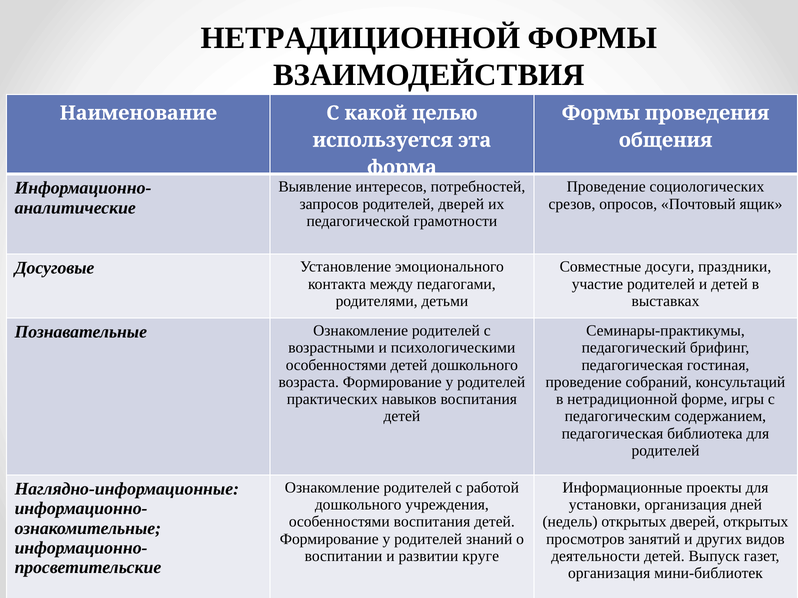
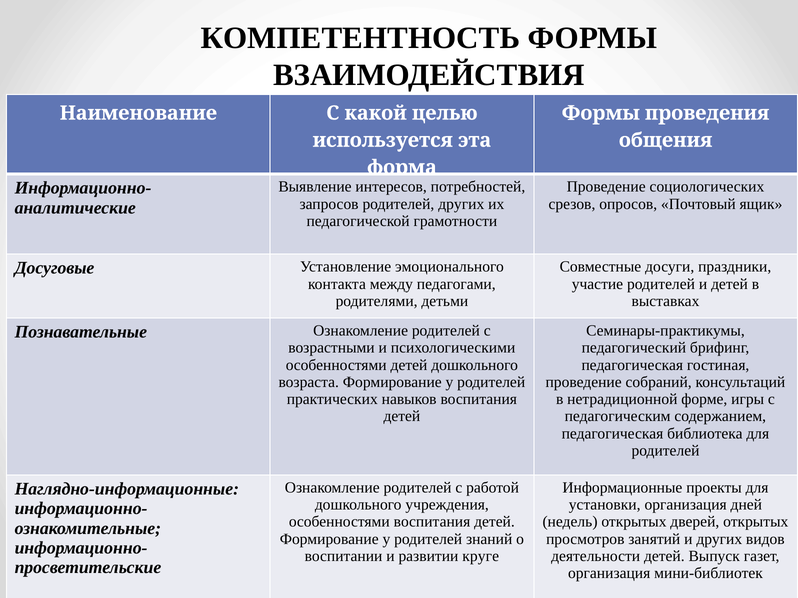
НЕТРАДИЦИОННОЙ at (360, 38): НЕТРАДИЦИОННОЙ -> КОМПЕТЕНТНОСТЬ
родителей дверей: дверей -> других
